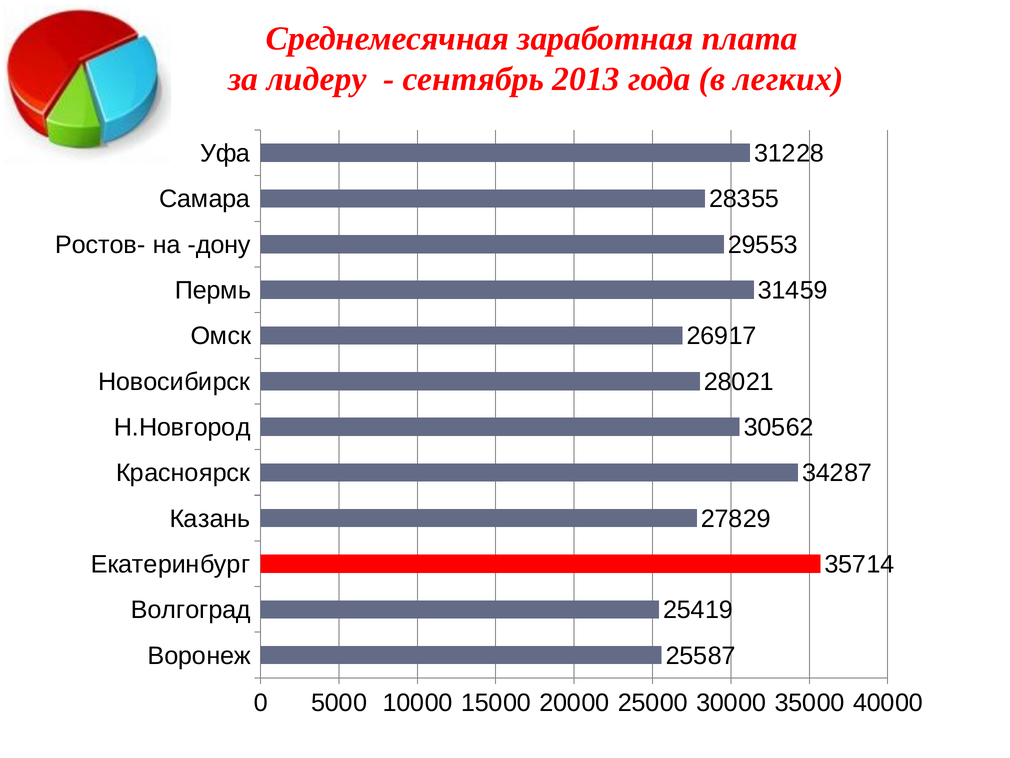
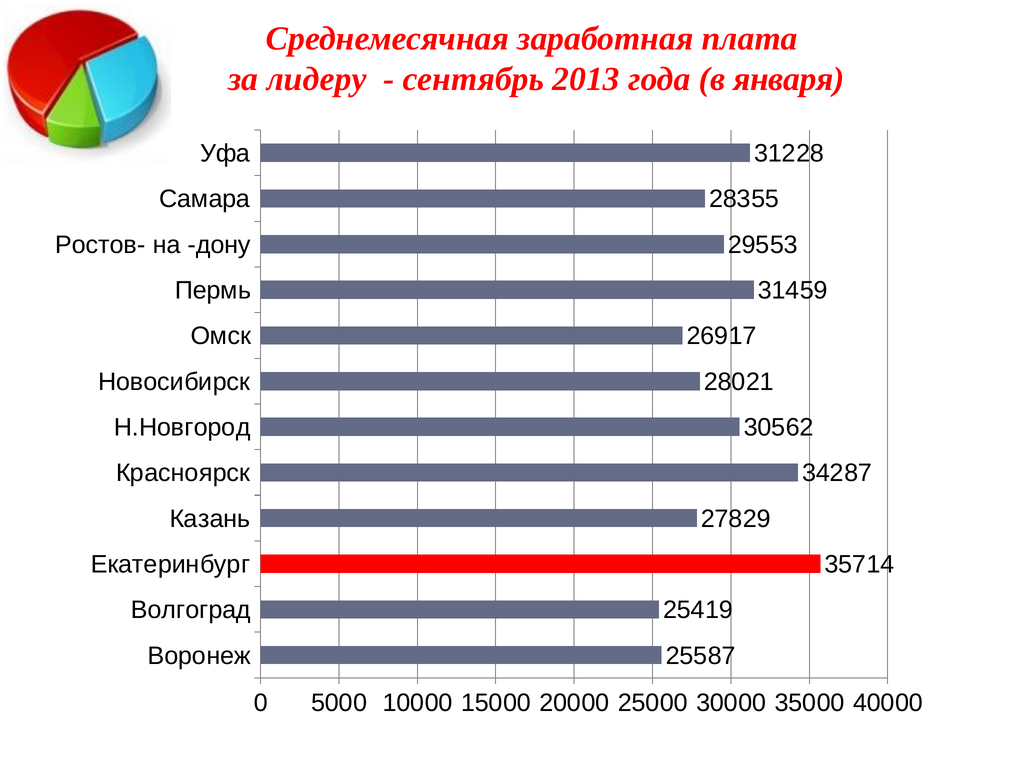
легких: легких -> января
